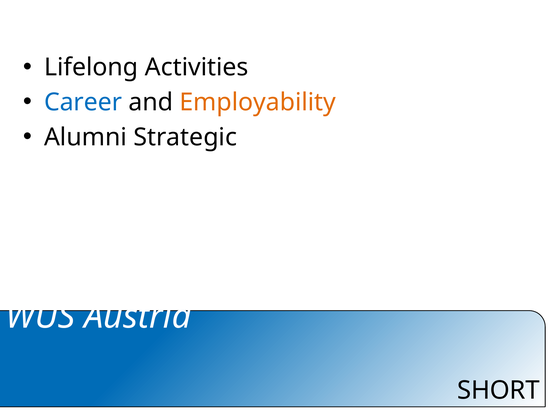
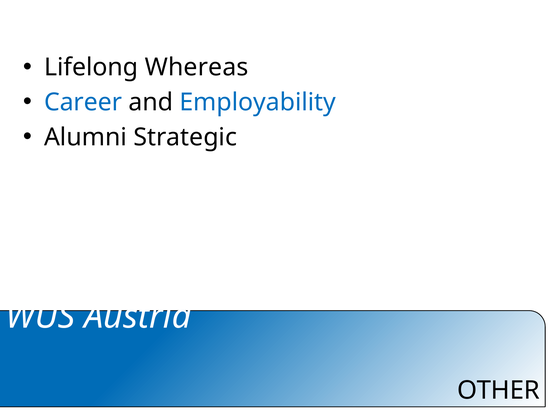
Activities: Activities -> Whereas
Employability colour: orange -> blue
SHORT: SHORT -> OTHER
